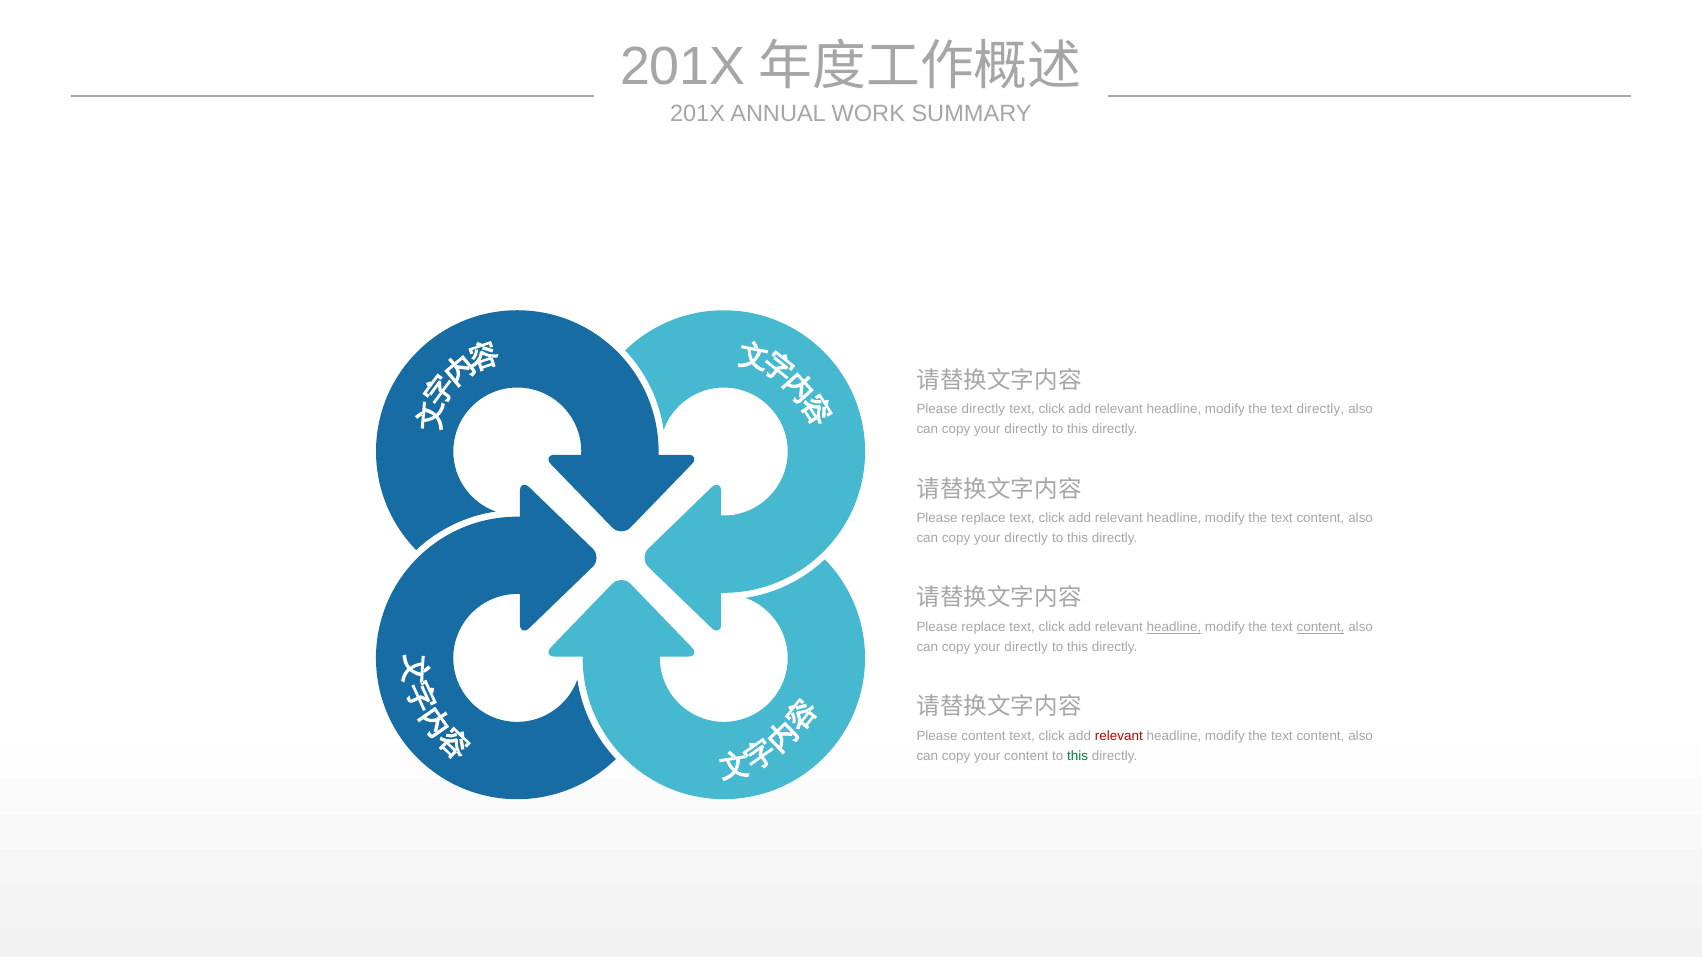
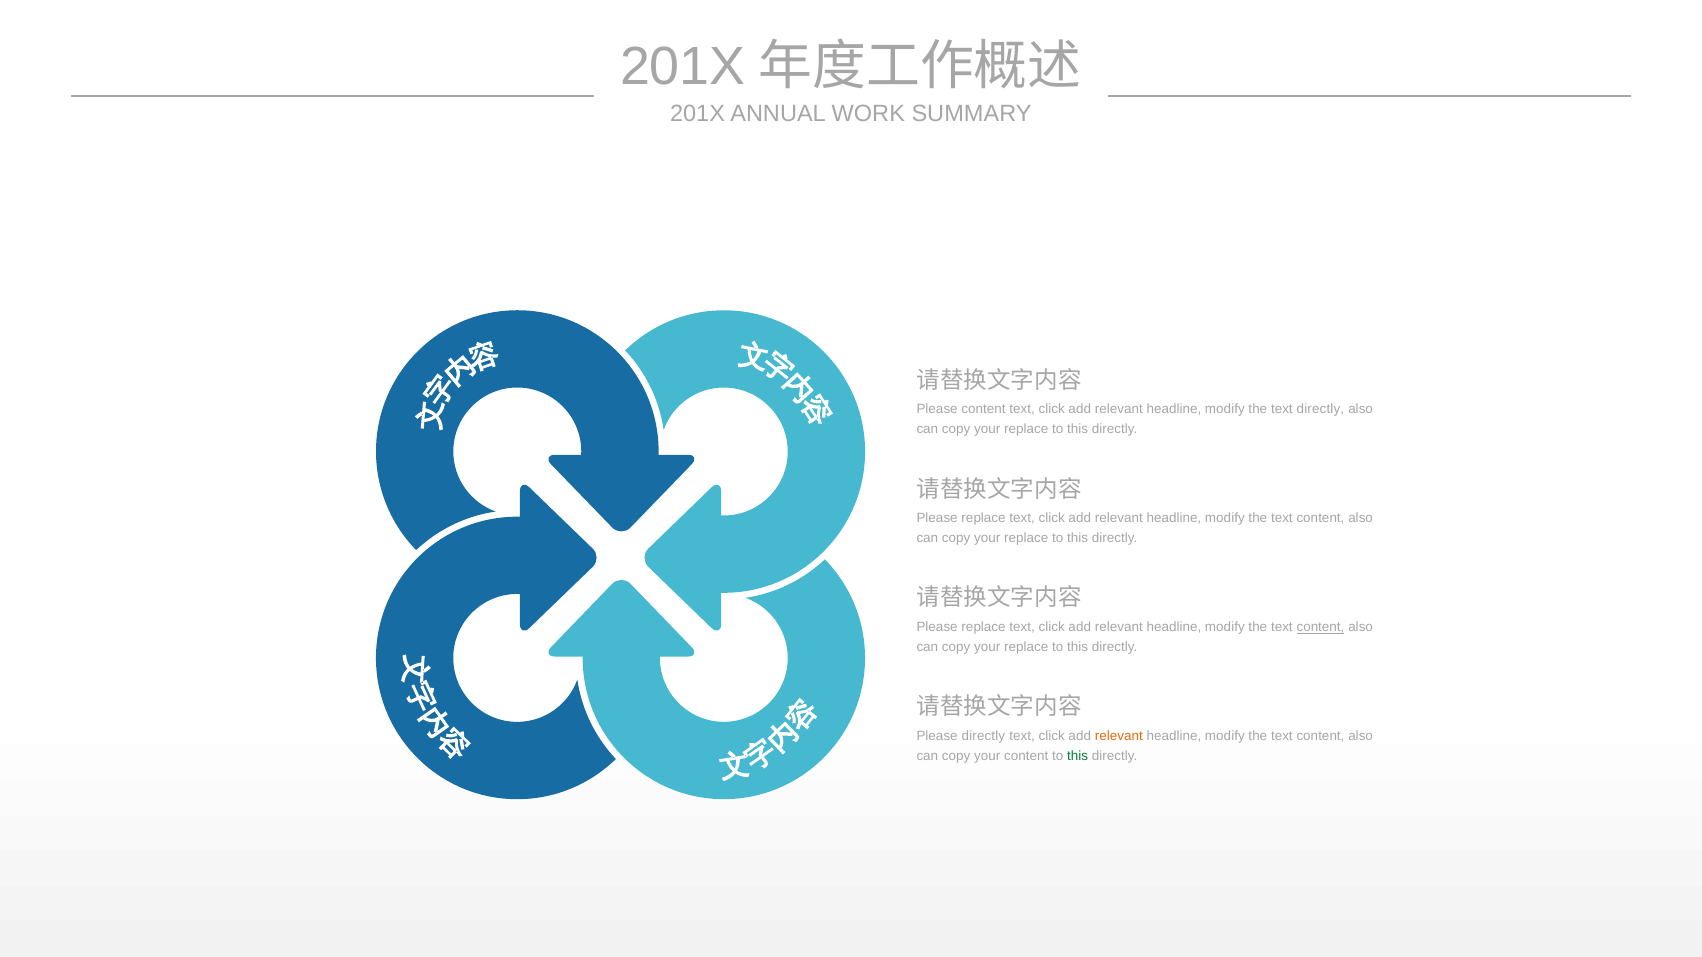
Please directly: directly -> content
directly at (1026, 429): directly -> replace
directly at (1026, 538): directly -> replace
headline at (1174, 628) underline: present -> none
directly at (1026, 647): directly -> replace
Please content: content -> directly
relevant at (1119, 737) colour: red -> orange
